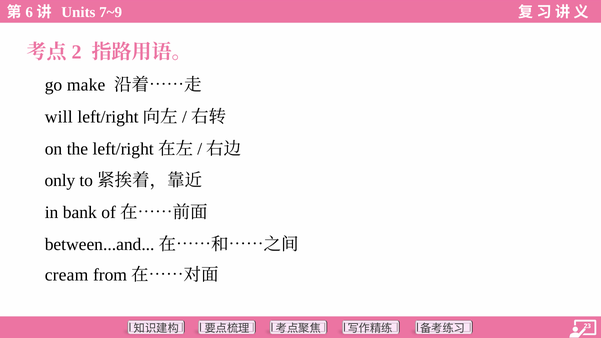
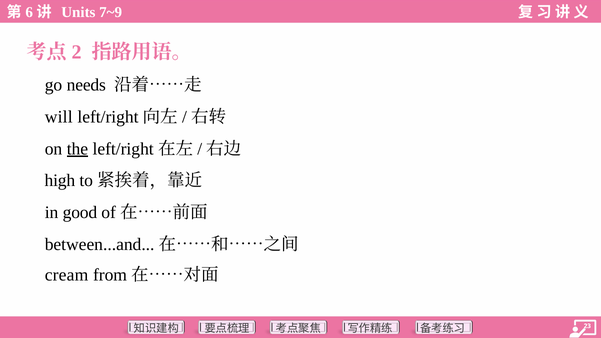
make: make -> needs
the underline: none -> present
only: only -> high
bank: bank -> good
